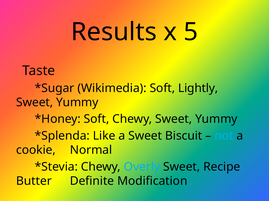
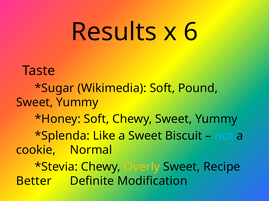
5: 5 -> 6
Lightly: Lightly -> Pound
Overly colour: light blue -> yellow
Butter: Butter -> Better
